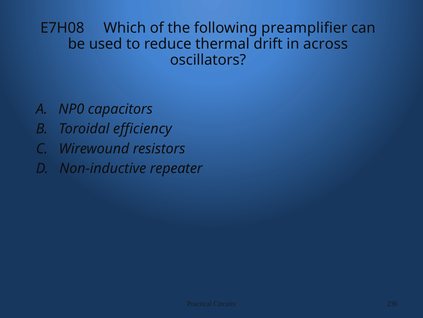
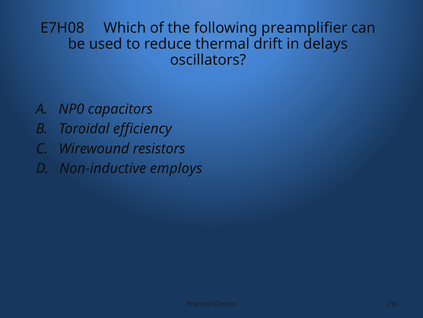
across: across -> delays
repeater: repeater -> employs
